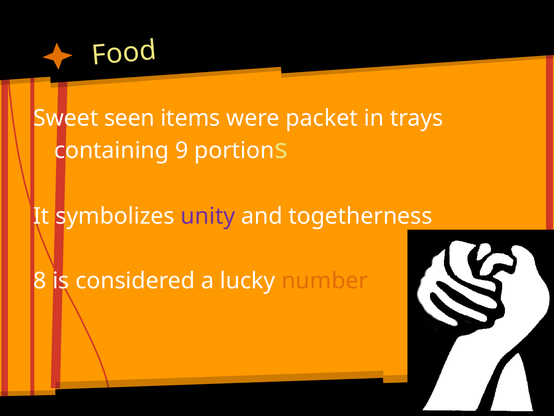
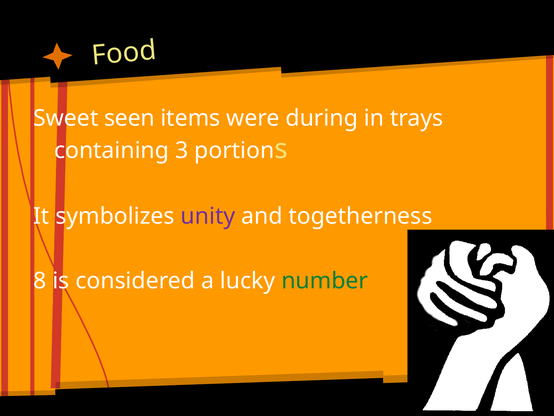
packet: packet -> during
9: 9 -> 3
number colour: orange -> green
